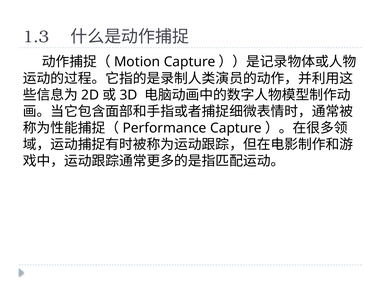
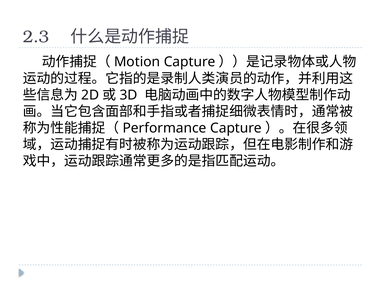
1.3: 1.3 -> 2.3
